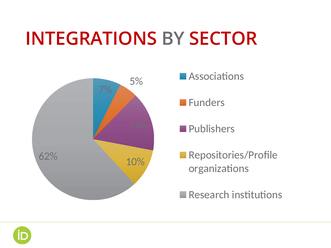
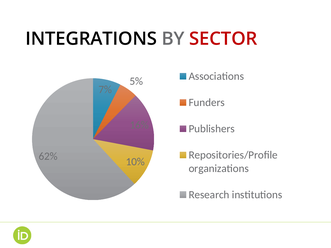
INTEGRATIONS colour: red -> black
